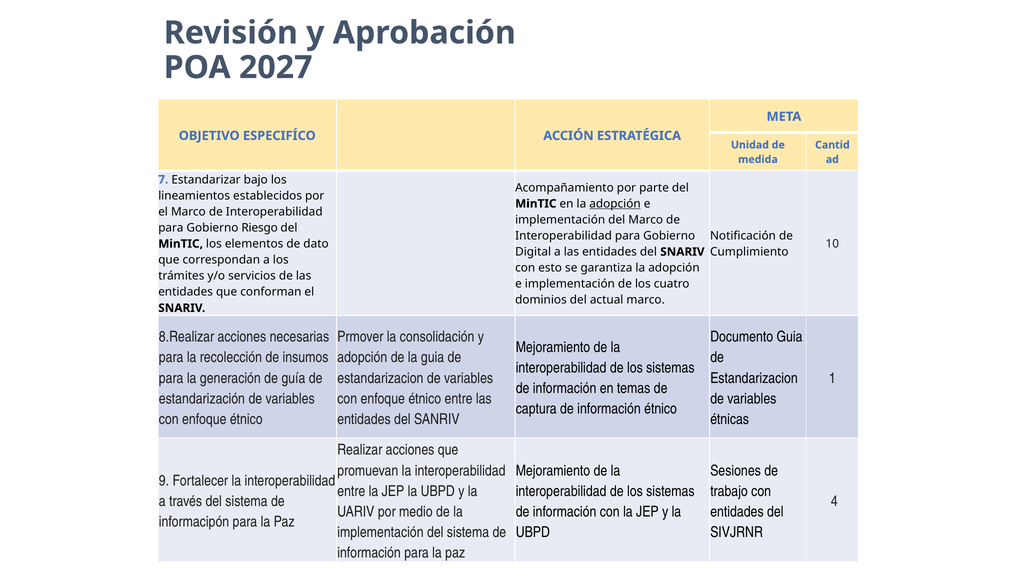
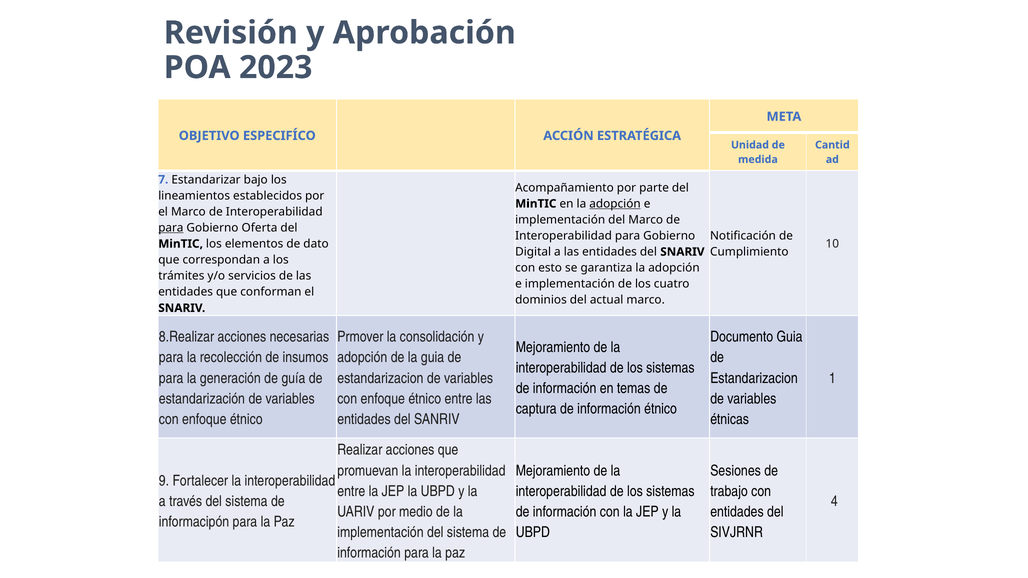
2027: 2027 -> 2023
para at (171, 228) underline: none -> present
Riesgo: Riesgo -> Oferta
